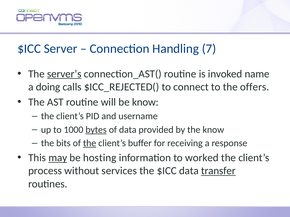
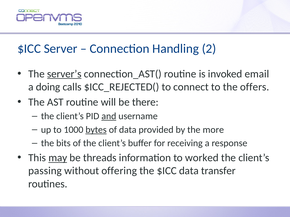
7: 7 -> 2
name: name -> email
be know: know -> there
and underline: none -> present
the know: know -> more
the at (90, 144) underline: present -> none
hosting: hosting -> threads
process: process -> passing
services: services -> offering
transfer underline: present -> none
